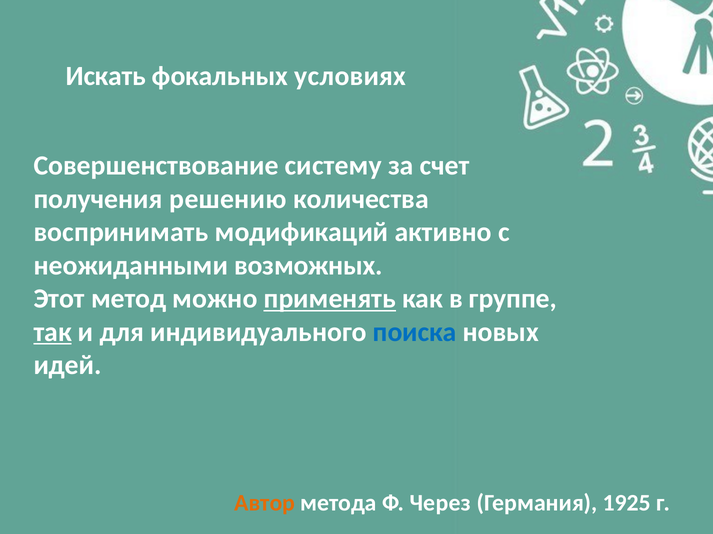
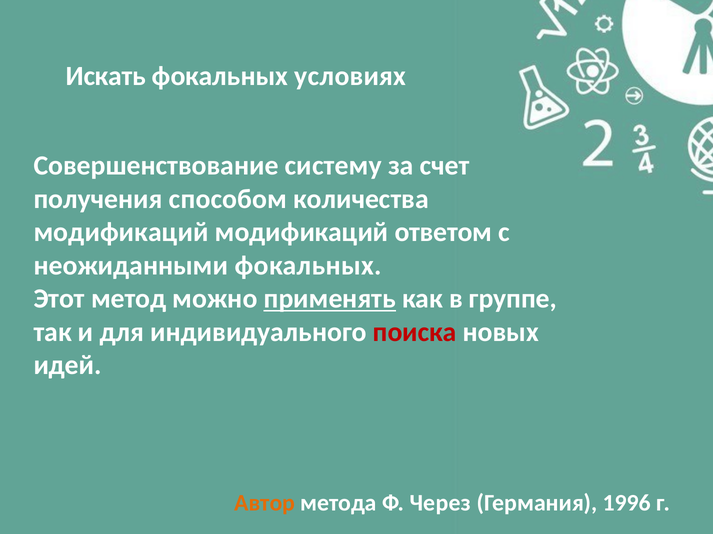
решению: решению -> способом
воспринимать at (121, 233): воспринимать -> модификаций
активно: активно -> ответом
неожиданными возможных: возможных -> фокальных
так underline: present -> none
поиска colour: blue -> red
1925: 1925 -> 1996
